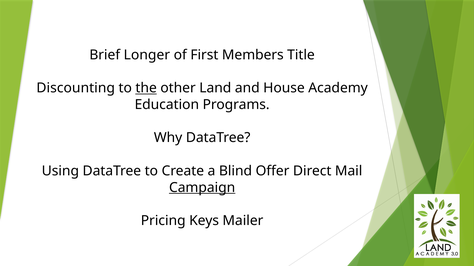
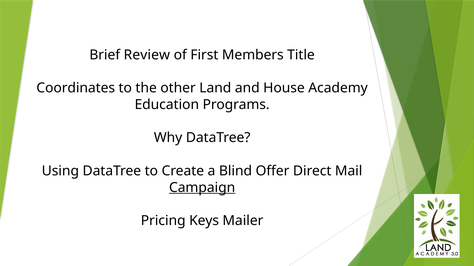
Longer: Longer -> Review
Discounting: Discounting -> Coordinates
the underline: present -> none
